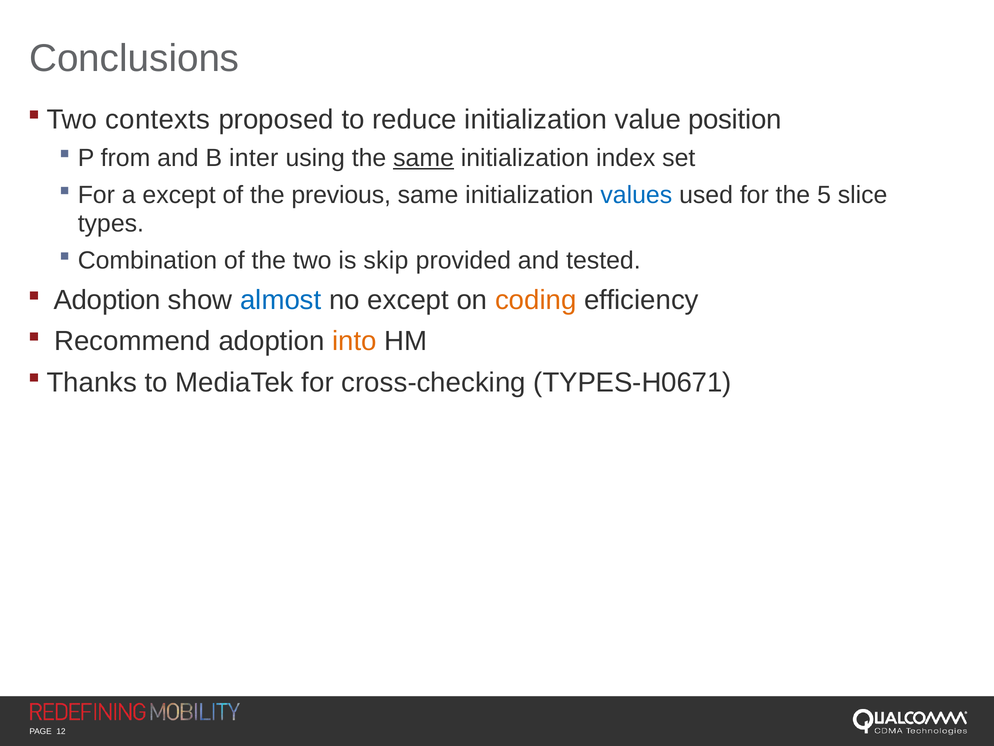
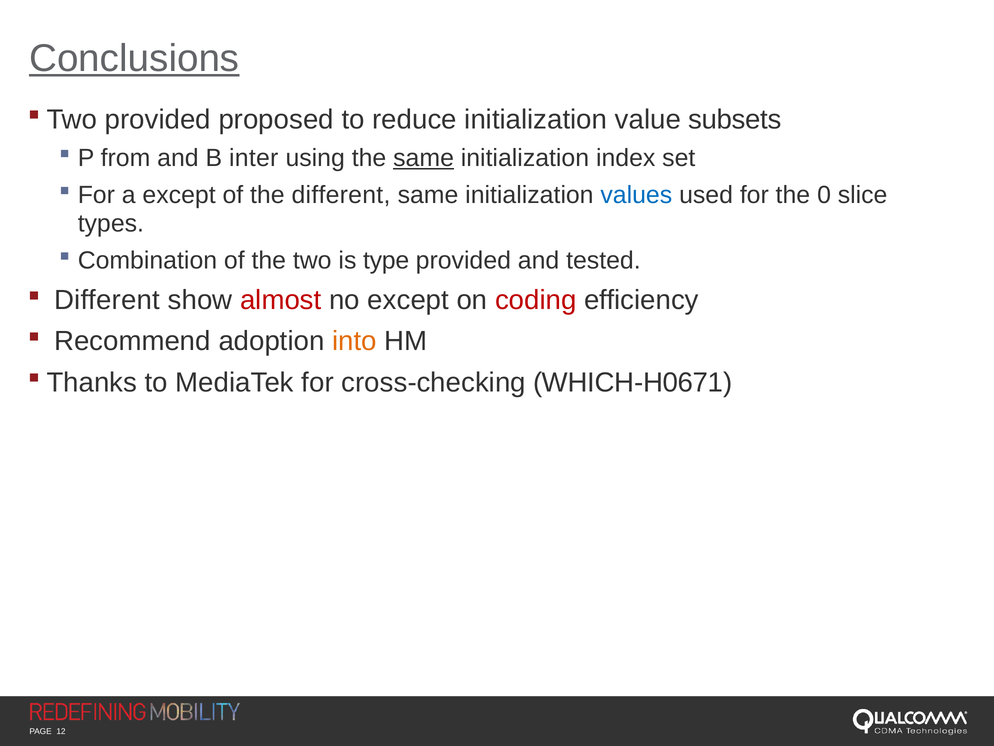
Conclusions underline: none -> present
contexts at (158, 119): contexts -> provided
position: position -> subsets
the previous: previous -> different
5: 5 -> 0
skip: skip -> type
Adoption at (107, 300): Adoption -> Different
almost colour: blue -> red
coding colour: orange -> red
TYPES-H0671: TYPES-H0671 -> WHICH-H0671
